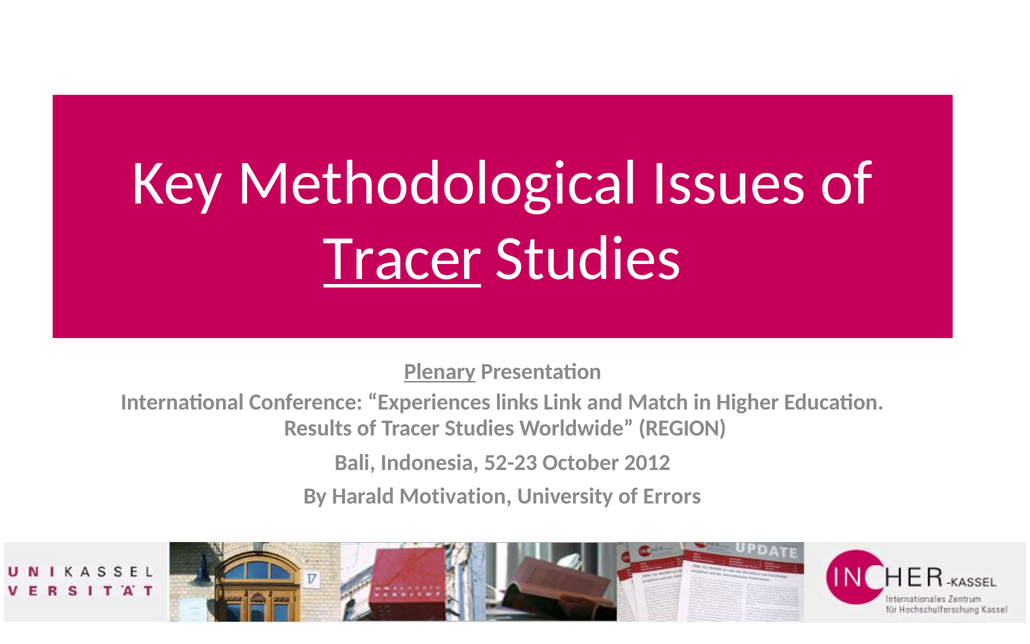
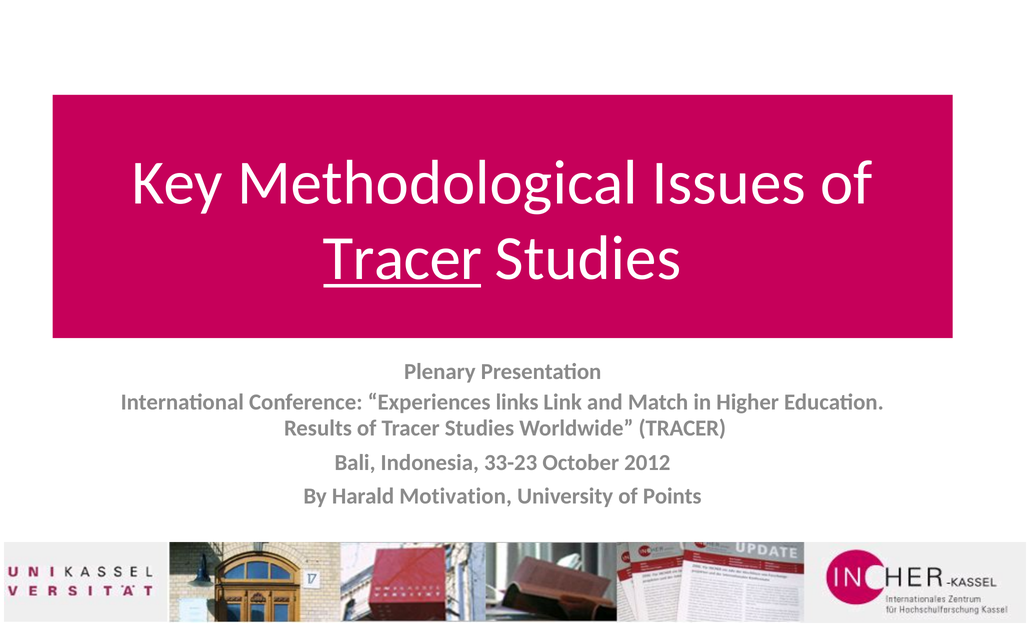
Plenary underline: present -> none
Worldwide REGION: REGION -> TRACER
52-23: 52-23 -> 33-23
Errors: Errors -> Points
